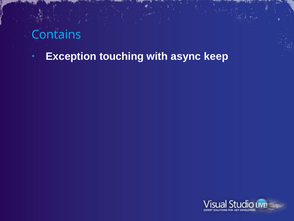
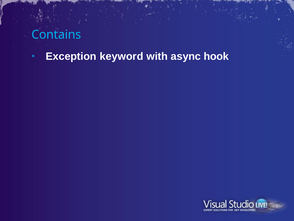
touching: touching -> keyword
keep: keep -> hook
